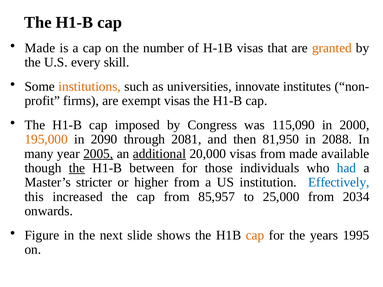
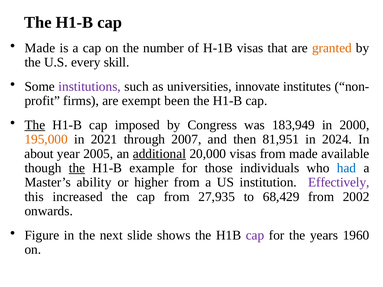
institutions colour: orange -> purple
exempt visas: visas -> been
The at (35, 125) underline: none -> present
115,090: 115,090 -> 183,949
2090: 2090 -> 2021
2081: 2081 -> 2007
81,950: 81,950 -> 81,951
2088: 2088 -> 2024
many: many -> about
2005 underline: present -> none
between: between -> example
stricter: stricter -> ability
Effectively colour: blue -> purple
85,957: 85,957 -> 27,935
25,000: 25,000 -> 68,429
2034: 2034 -> 2002
cap at (255, 235) colour: orange -> purple
1995: 1995 -> 1960
